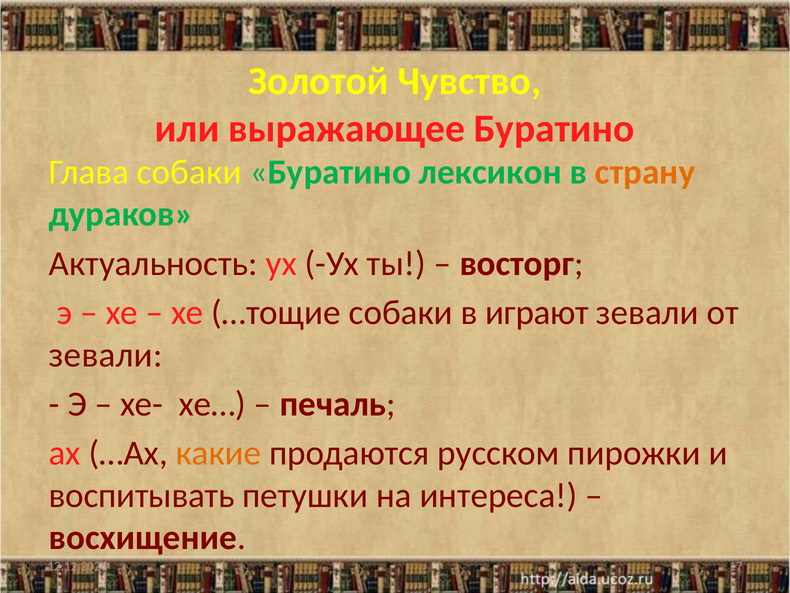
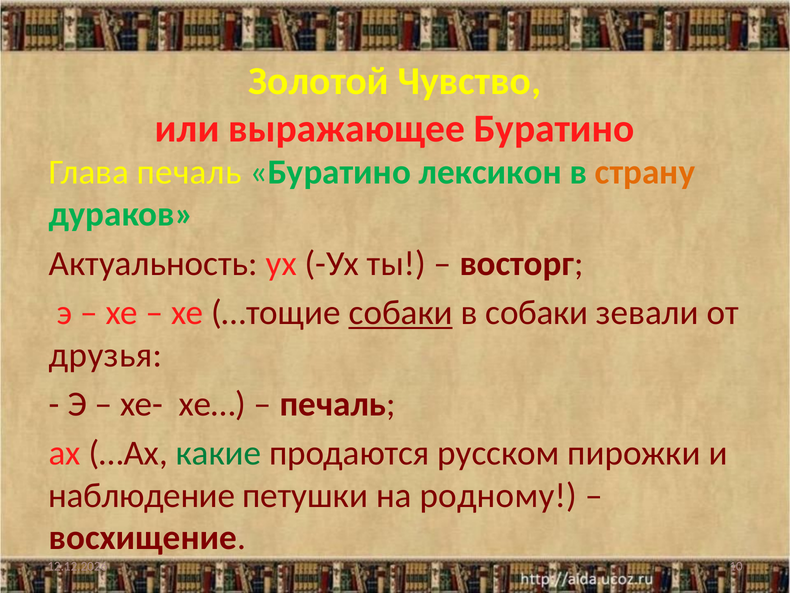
Глава собаки: собаки -> печаль
собаки at (401, 313) underline: none -> present
в играют: играют -> собаки
зевали at (106, 355): зевали -> друзья
какие colour: orange -> green
воспитывать: воспитывать -> наблюдение
интереса: интереса -> родному
17: 17 -> 10
